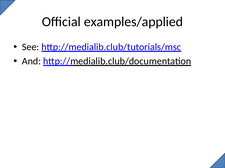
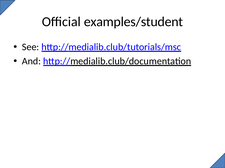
examples/applied: examples/applied -> examples/student
